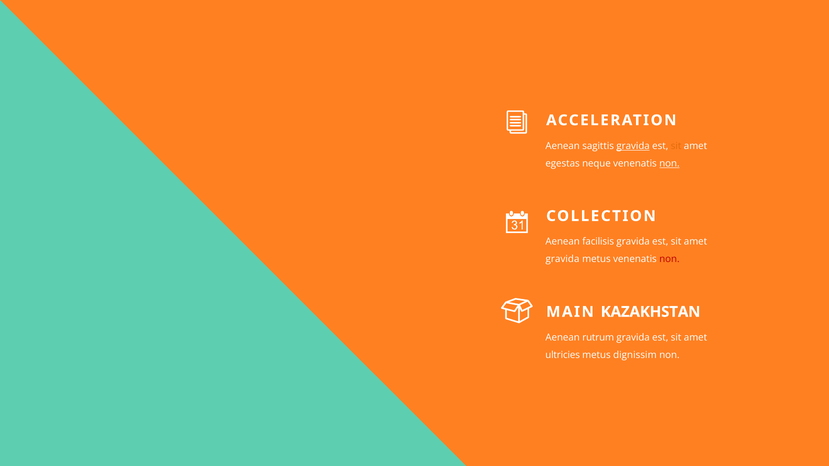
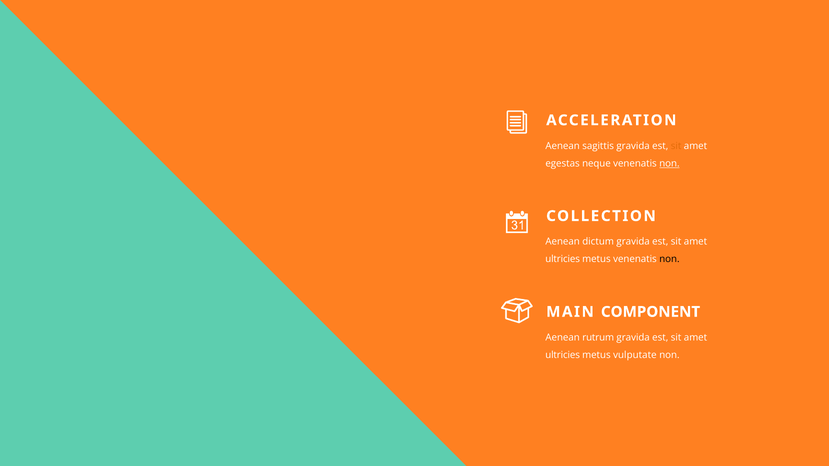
gravida at (633, 146) underline: present -> none
facilisis: facilisis -> dictum
gravida at (563, 259): gravida -> ultricies
non at (669, 259) colour: red -> black
KAZAKHSTAN: KAZAKHSTAN -> COMPONENT
dignissim: dignissim -> vulputate
